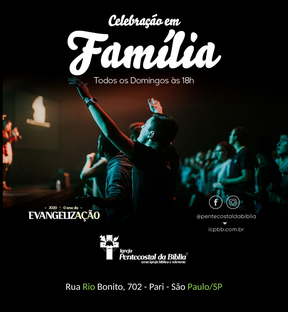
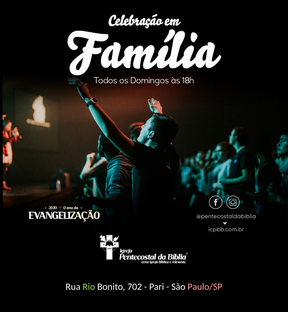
Paulo/SP colour: light green -> pink
